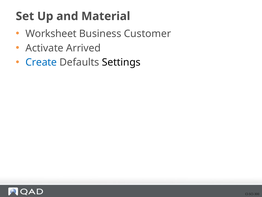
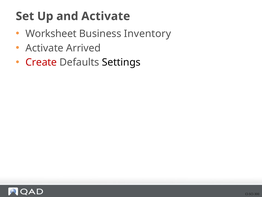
and Material: Material -> Activate
Customer: Customer -> Inventory
Create colour: blue -> red
